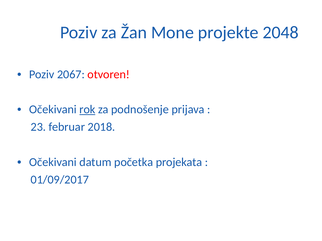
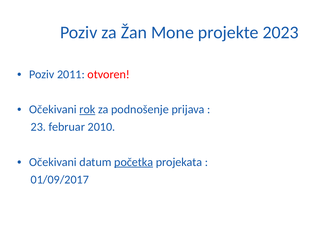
2048: 2048 -> 2023
2067: 2067 -> 2011
2018: 2018 -> 2010
početka underline: none -> present
